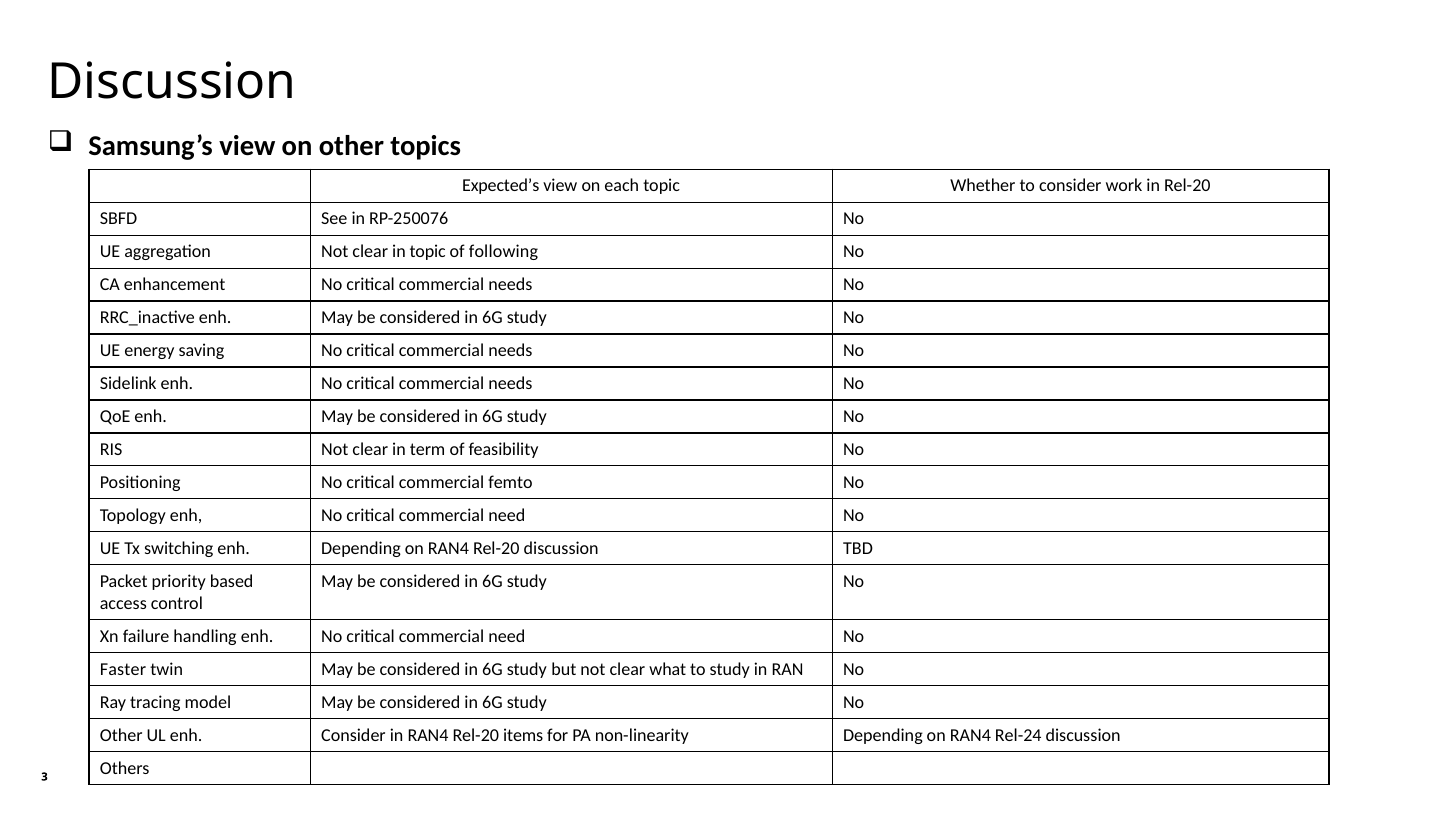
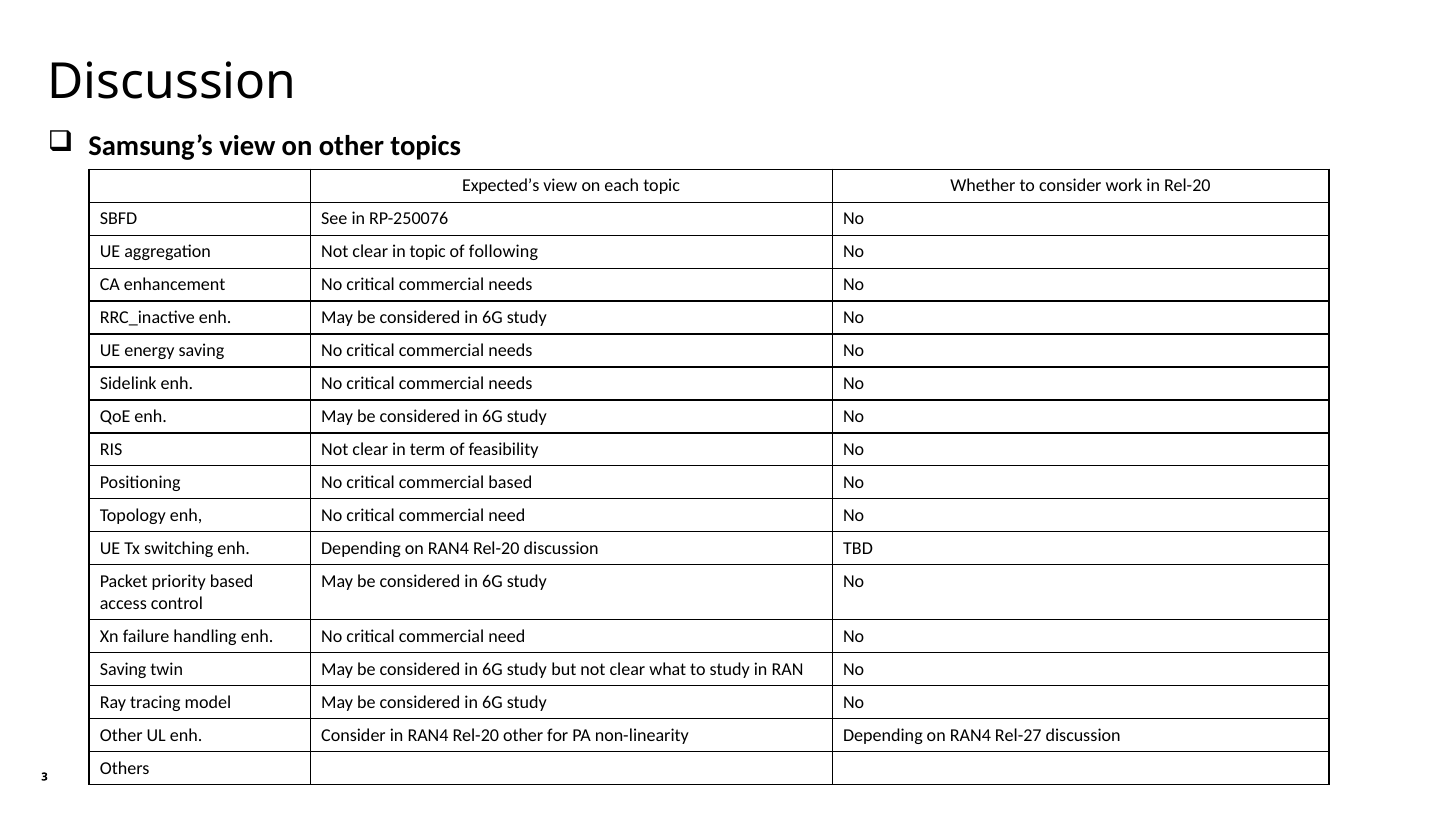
commercial femto: femto -> based
Faster at (123, 669): Faster -> Saving
Rel-20 items: items -> other
Rel-24: Rel-24 -> Rel-27
